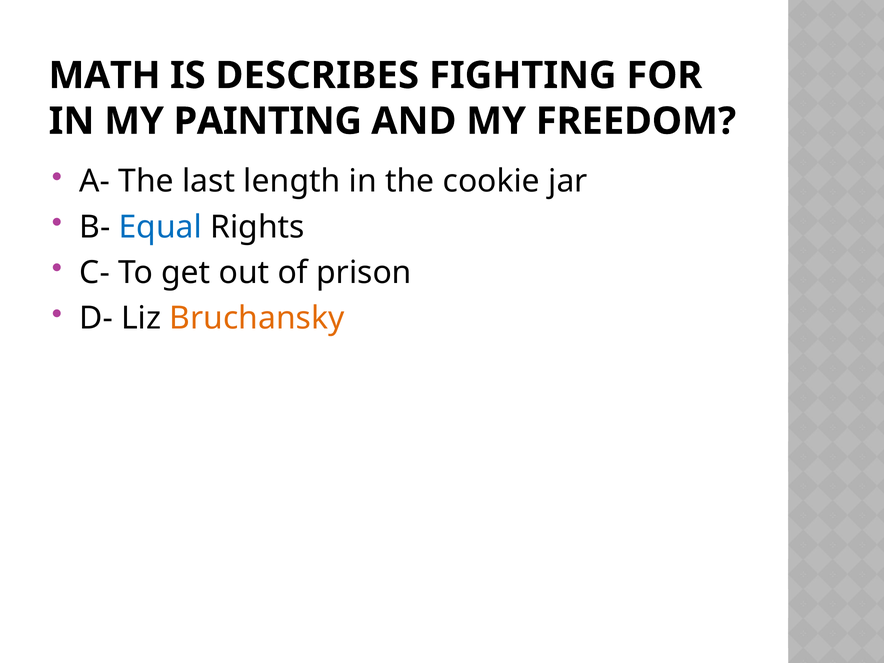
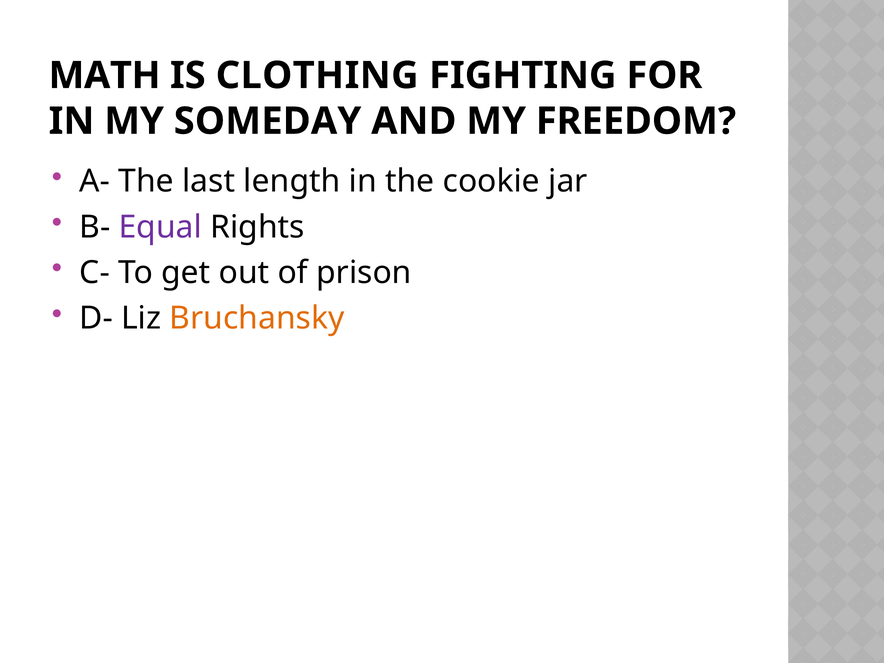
DESCRIBES: DESCRIBES -> CLOTHING
PAINTING: PAINTING -> SOMEDAY
Equal colour: blue -> purple
